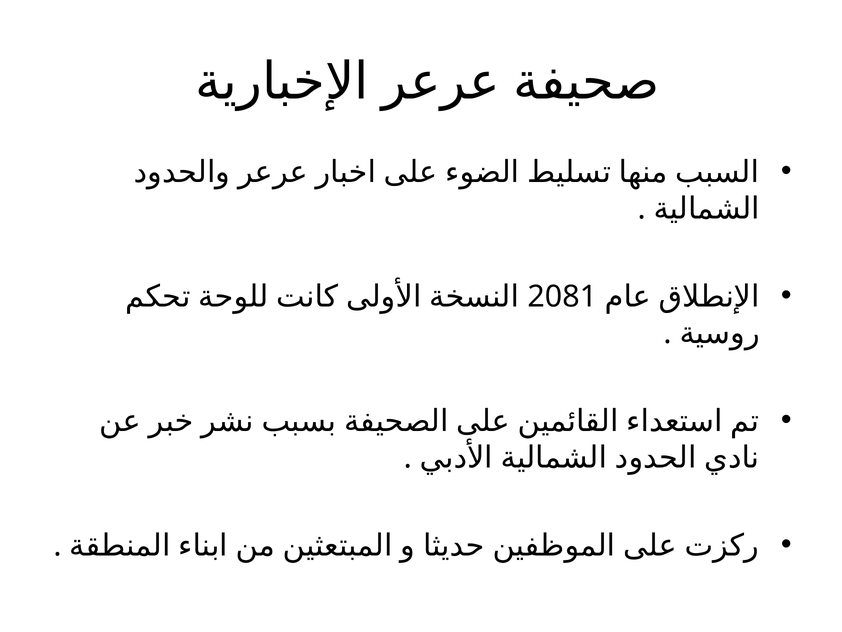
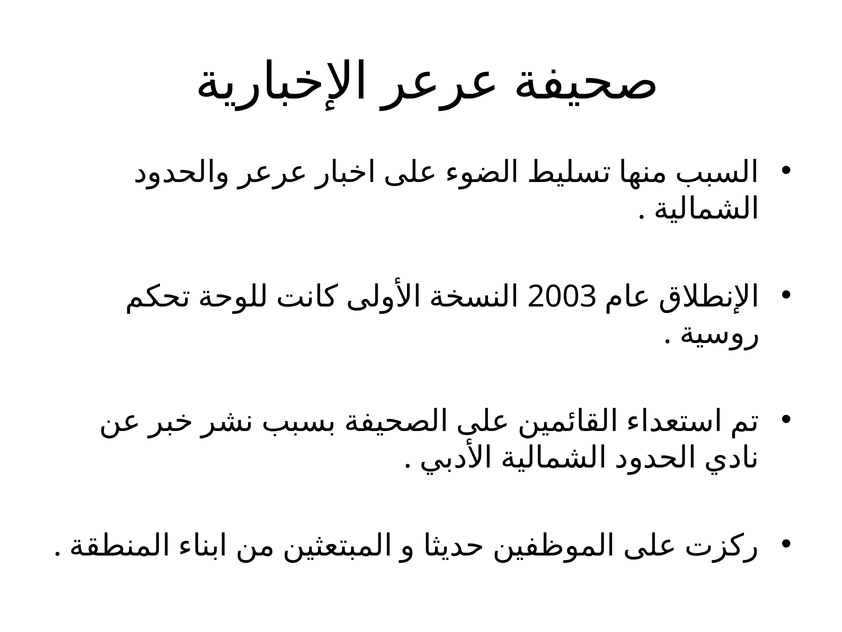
2081: 2081 -> 2003
